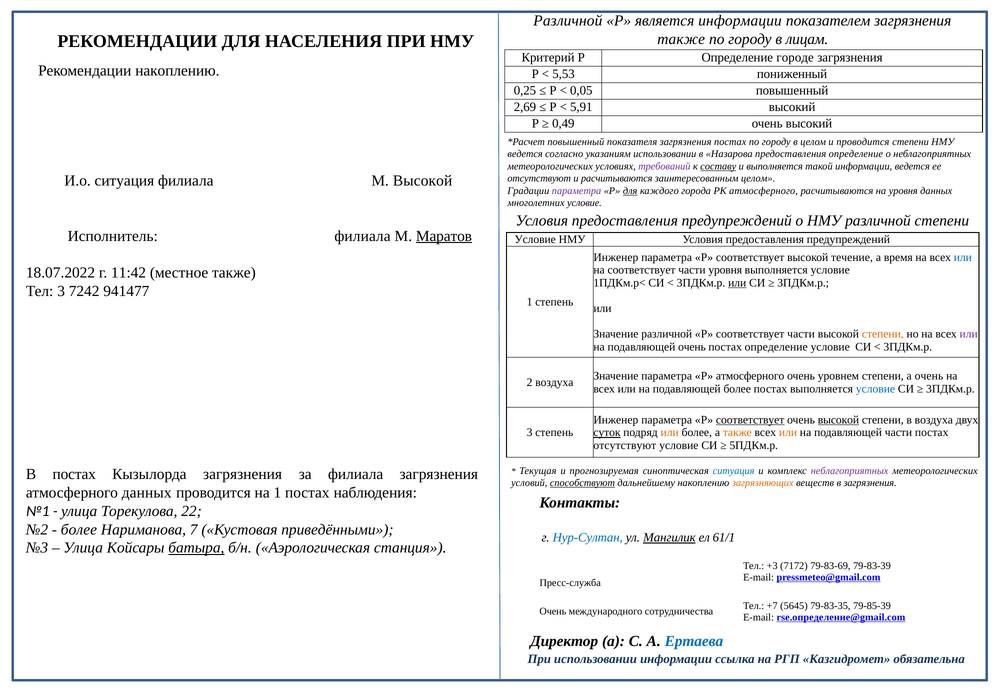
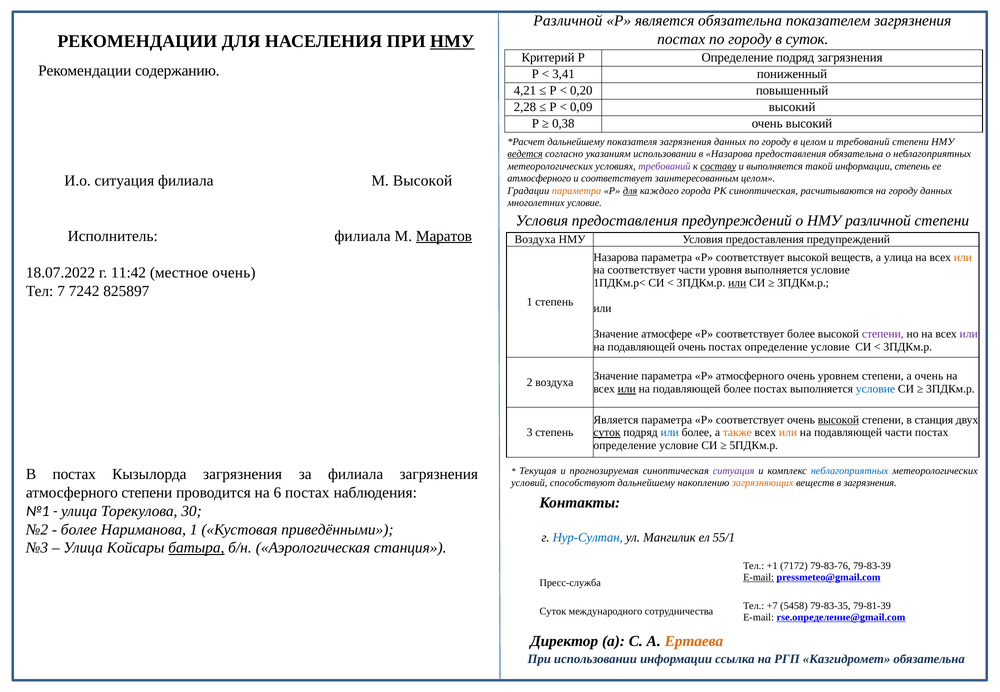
является информации: информации -> обязательна
также at (681, 39): также -> постах
в лицам: лицам -> суток
НМУ at (452, 41) underline: none -> present
Определение городе: городе -> подряд
Рекомендации накоплению: накоплению -> содержанию
5,53: 5,53 -> 3,41
0,25: 0,25 -> 4,21
0,05: 0,05 -> 0,20
2,69: 2,69 -> 2,28
5,91: 5,91 -> 0,09
0,49: 0,49 -> 0,38
повышенный at (576, 142): повышенный -> дальнейшему
загрязнения постах: постах -> данных
и проводится: проводится -> требований
ведется at (525, 154) underline: none -> present
предоставления определение: определение -> обязательна
информации ведется: ведется -> степень
отсутствуют at (539, 179): отсутствуют -> атмосферного
и расчитываются: расчитываются -> соответствует
параметра at (577, 191) colour: purple -> orange
РК атмосферного: атмосферного -> синоптическая
на уровня: уровня -> городу
Условие at (535, 240): Условие -> Воздуха
Инженер at (616, 257): Инженер -> Назарова
высокой течение: течение -> веществ
а время: время -> улица
или at (963, 257) colour: blue -> orange
местное также: также -> очень
Тел 3: 3 -> 7
941477: 941477 -> 825897
Значение различной: различной -> атмосфере
Р соответствует части: части -> более
степени at (883, 334) colour: orange -> purple
или at (627, 389) underline: none -> present
Инженер at (616, 420): Инженер -> Является
соответствует at (750, 420) underline: present -> none
в воздуха: воздуха -> станция
или at (670, 433) colour: orange -> blue
отсутствуют at (625, 446): отсутствуют -> определение
ситуация at (734, 471) colour: blue -> purple
неблагоприятных at (850, 471) colour: purple -> blue
способствуют underline: present -> none
атмосферного данных: данных -> степени
на 1: 1 -> 6
22: 22 -> 30
Нариманова 7: 7 -> 1
Мангилик underline: present -> none
61/1: 61/1 -> 55/1
+3: +3 -> +1
79-83-69: 79-83-69 -> 79-83-76
E-mail at (759, 577) underline: none -> present
5645: 5645 -> 5458
79-85-39: 79-85-39 -> 79-81-39
Очень at (553, 612): Очень -> Суток
Ертаева colour: blue -> orange
